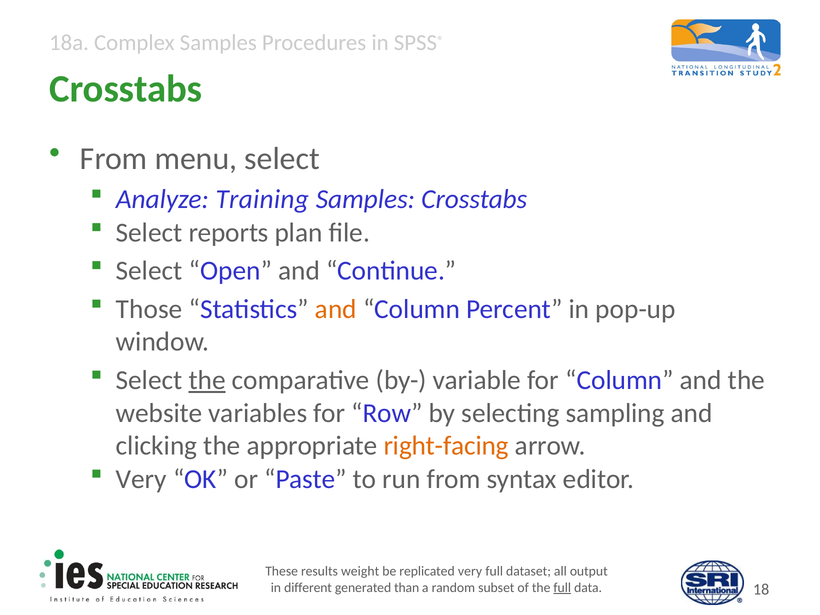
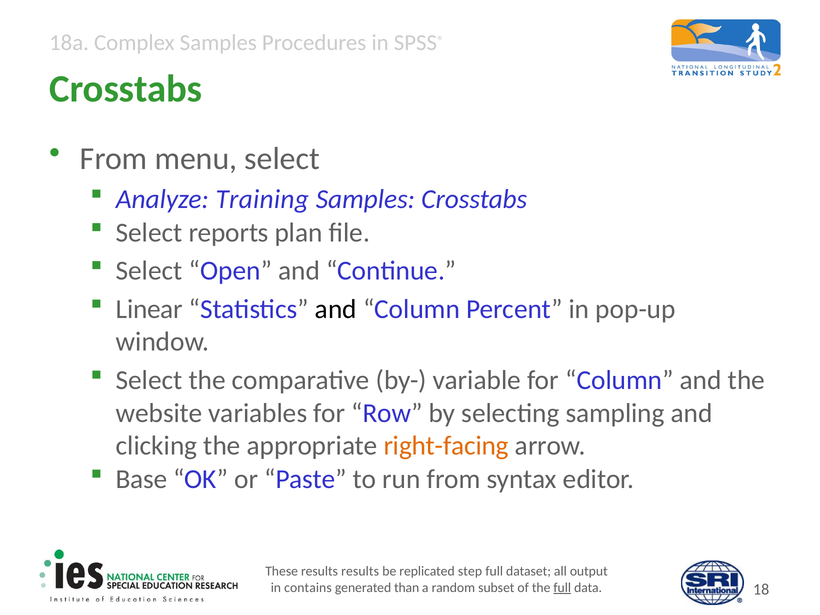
Those: Those -> Linear
and at (336, 309) colour: orange -> black
the at (207, 380) underline: present -> none
Very at (141, 479): Very -> Base
results weight: weight -> results
replicated very: very -> step
different: different -> contains
